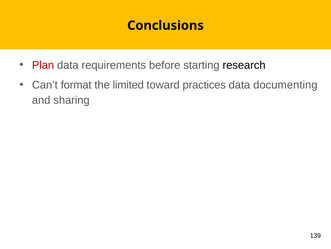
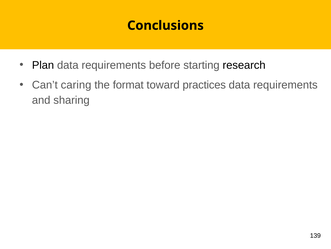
Plan colour: red -> black
format: format -> caring
limited: limited -> format
documenting at (285, 85): documenting -> requirements
